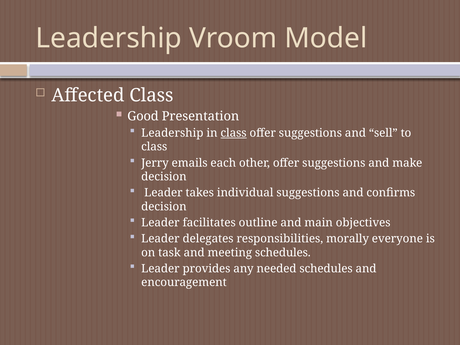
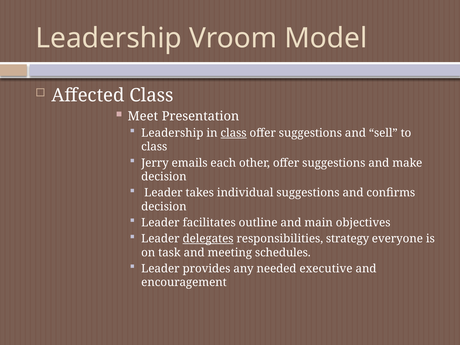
Good: Good -> Meet
delegates underline: none -> present
morally: morally -> strategy
needed schedules: schedules -> executive
